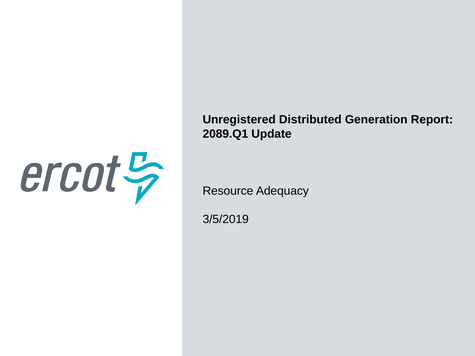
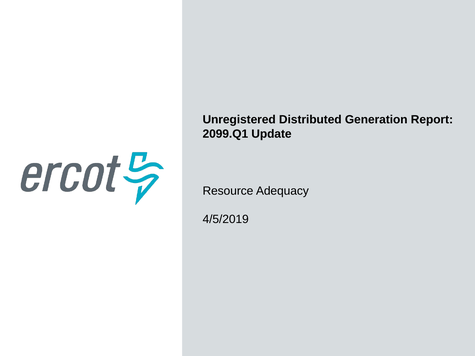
2089.Q1: 2089.Q1 -> 2099.Q1
3/5/2019: 3/5/2019 -> 4/5/2019
